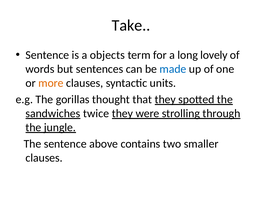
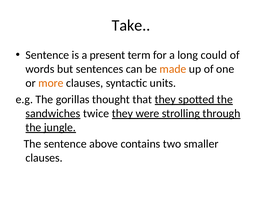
objects: objects -> present
lovely: lovely -> could
made colour: blue -> orange
